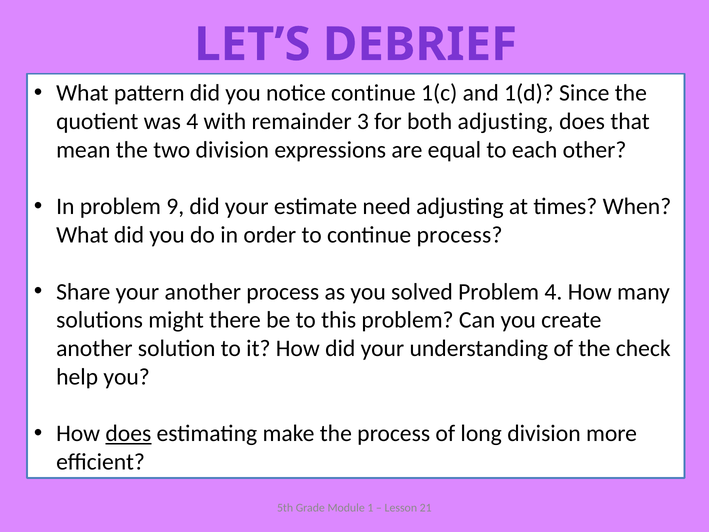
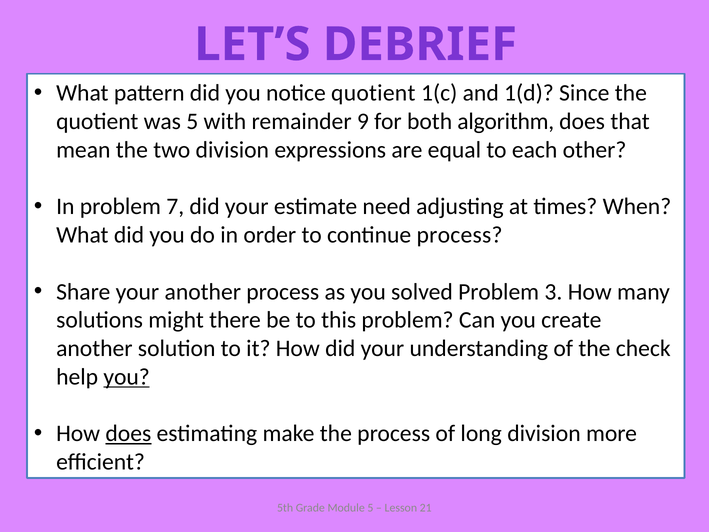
notice continue: continue -> quotient
was 4: 4 -> 5
3: 3 -> 9
both adjusting: adjusting -> algorithm
9: 9 -> 7
Problem 4: 4 -> 3
you at (127, 377) underline: none -> present
Module 1: 1 -> 5
